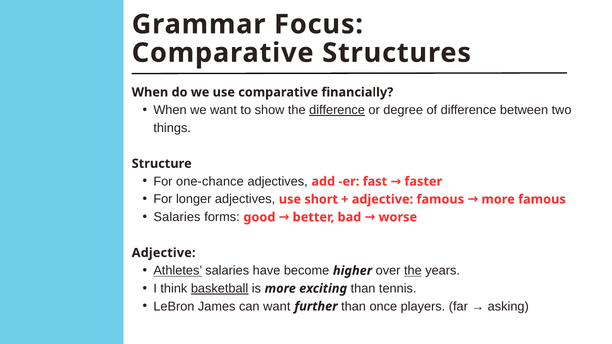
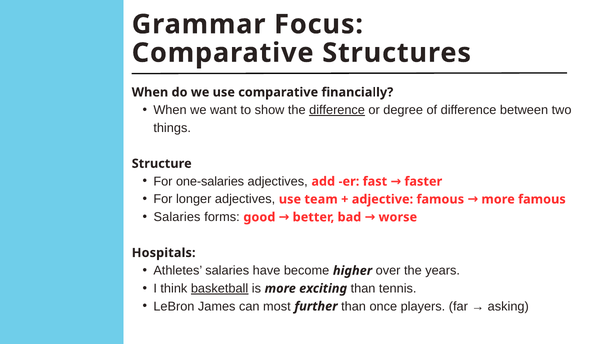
one-chance: one-chance -> one-salaries
short: short -> team
Adjective at (164, 253): Adjective -> Hospitals
Athletes underline: present -> none
the at (413, 271) underline: present -> none
can want: want -> most
